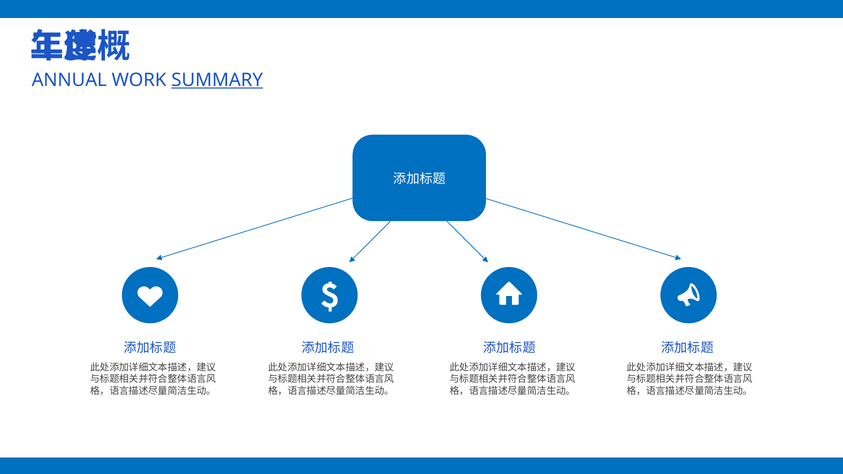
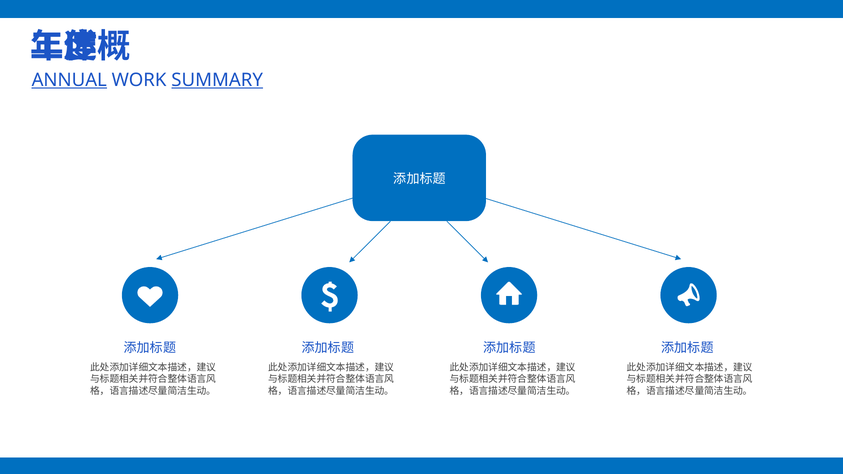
ANNUAL underline: none -> present
